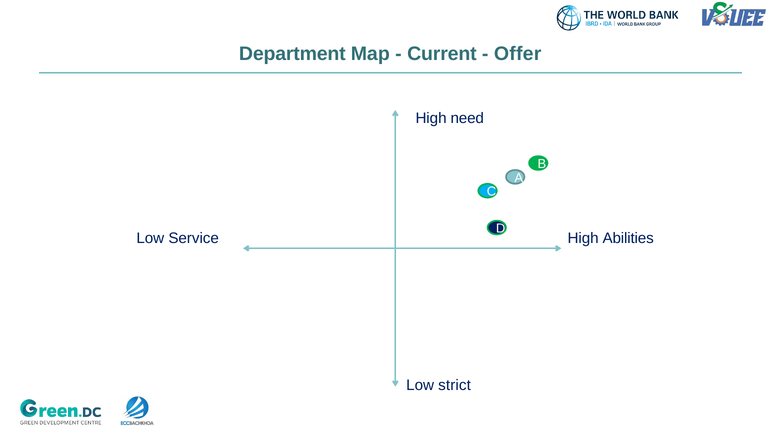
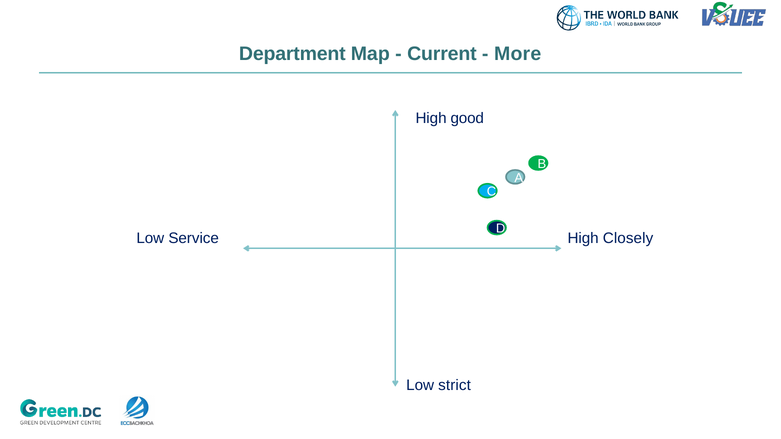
Offer: Offer -> More
need: need -> good
Abilities: Abilities -> Closely
